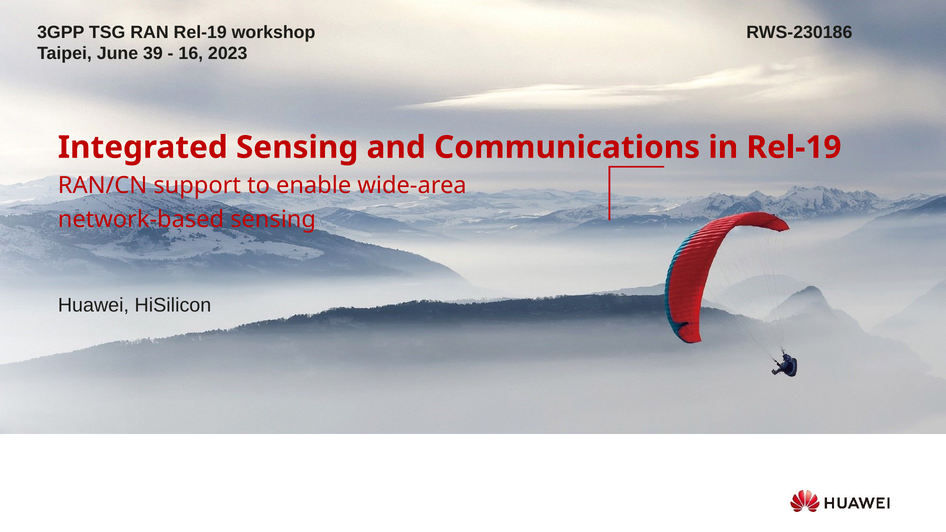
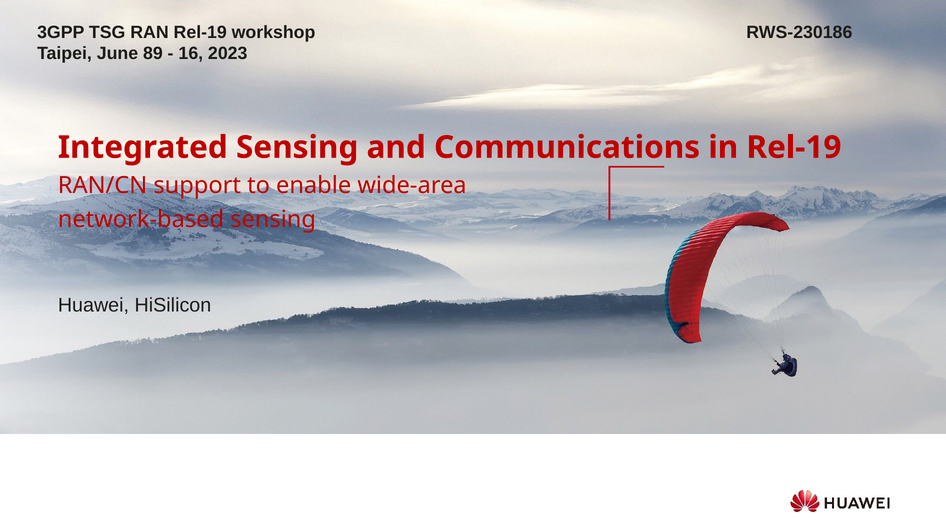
39: 39 -> 89
